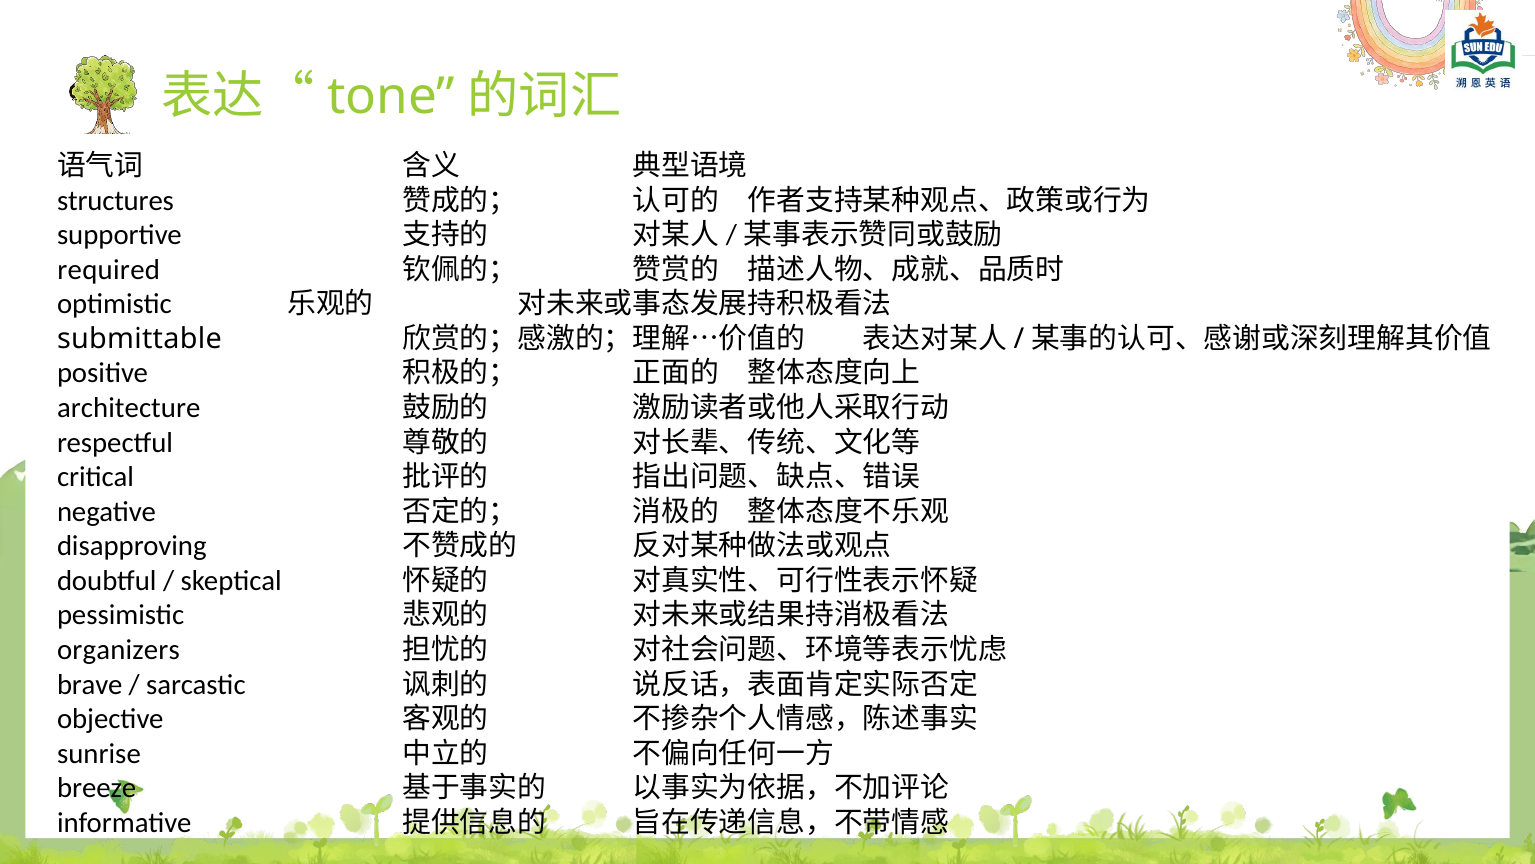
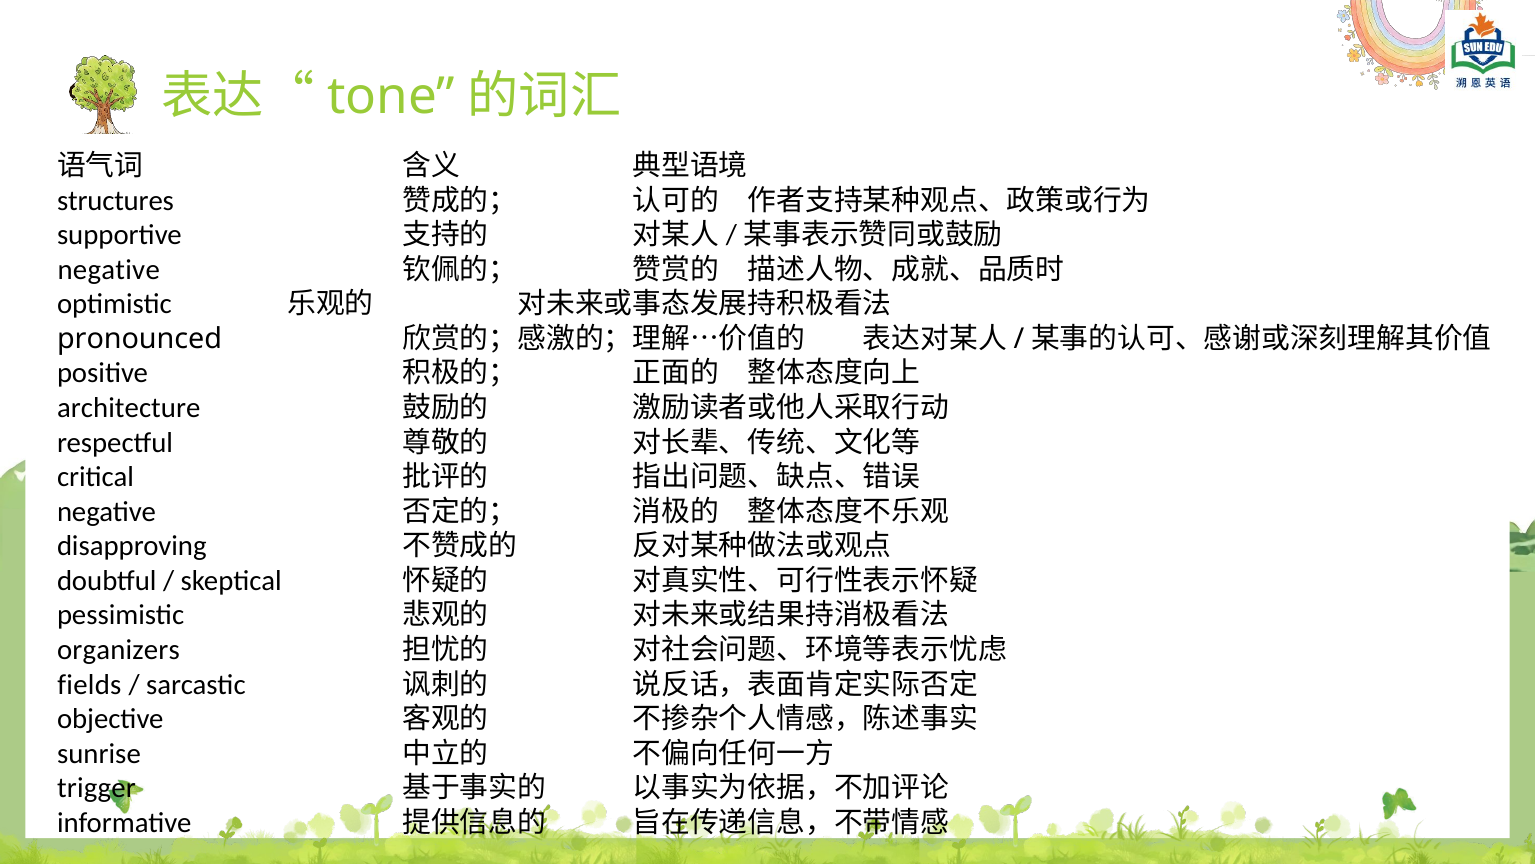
required at (109, 270): required -> negative
submittable: submittable -> pronounced
brave: brave -> fields
breeze: breeze -> trigger
